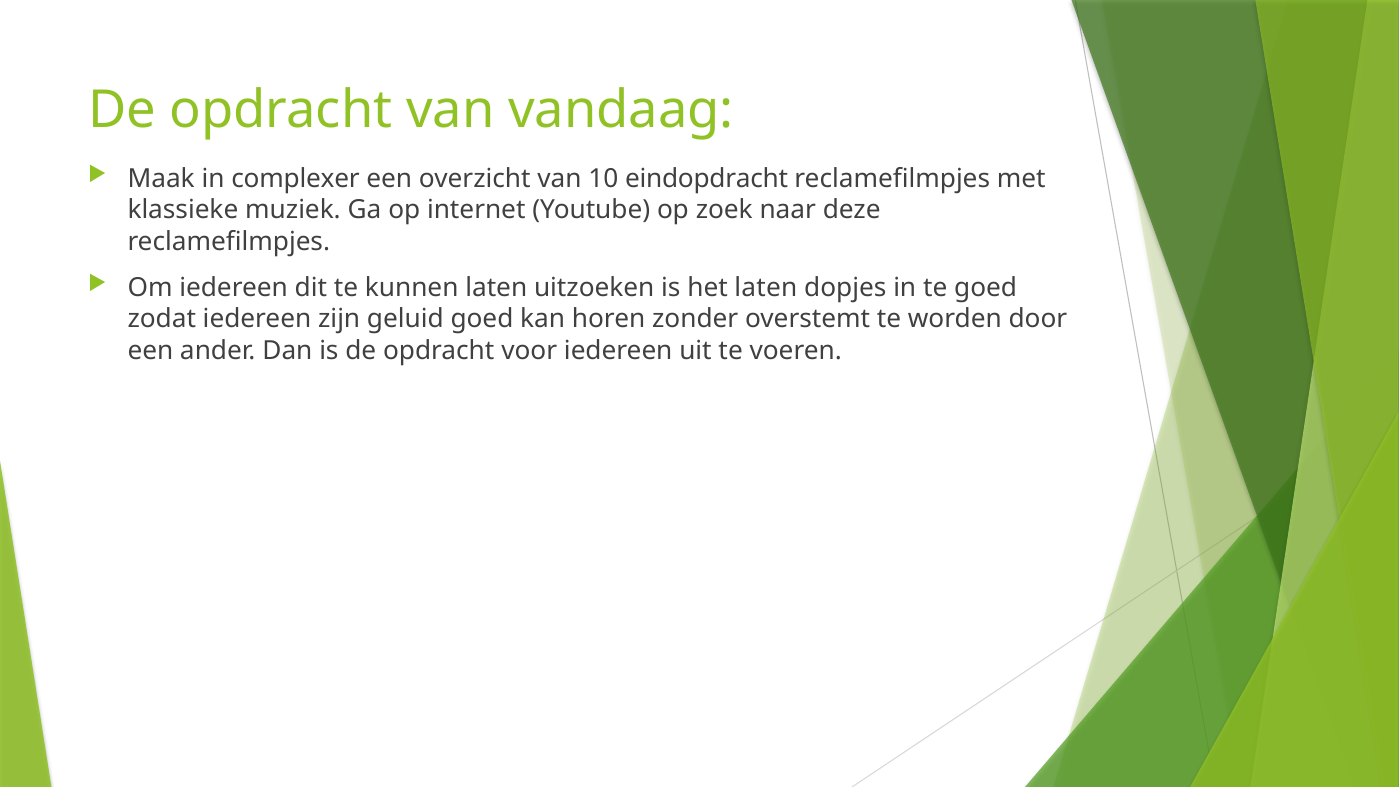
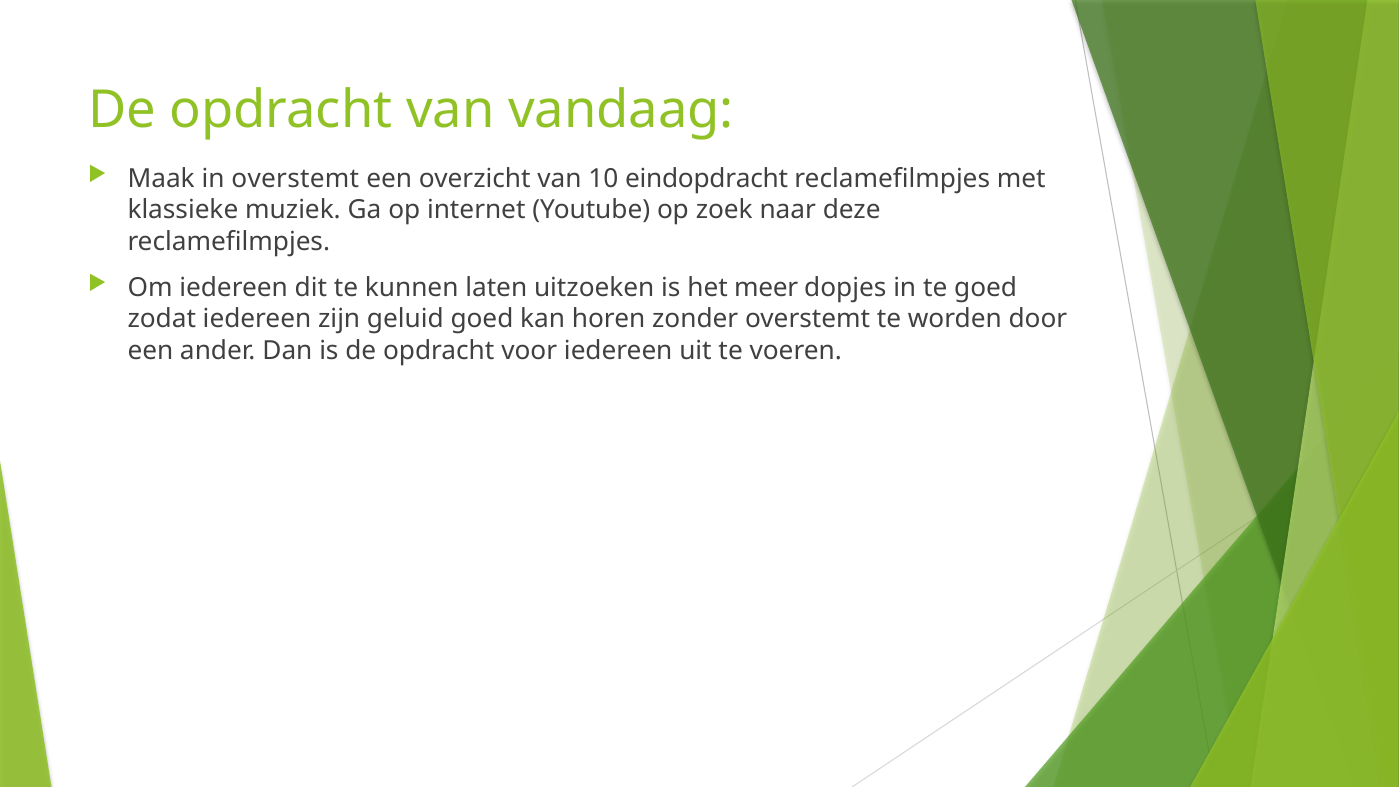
in complexer: complexer -> overstemt
het laten: laten -> meer
